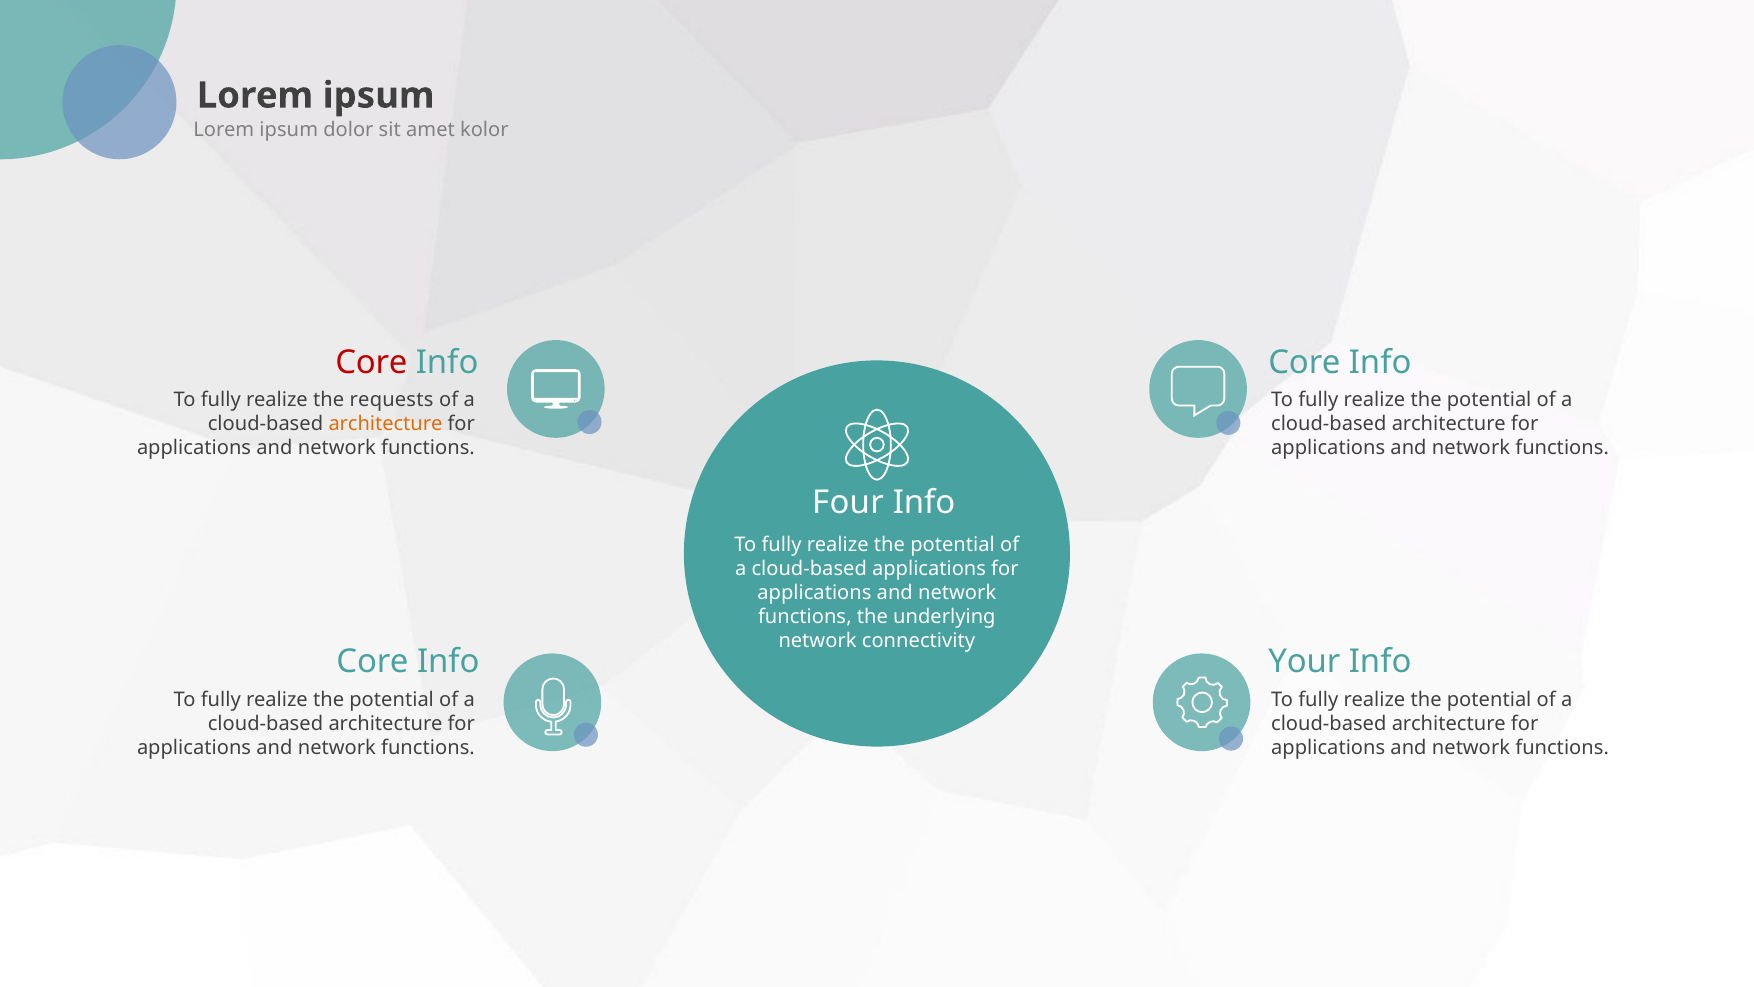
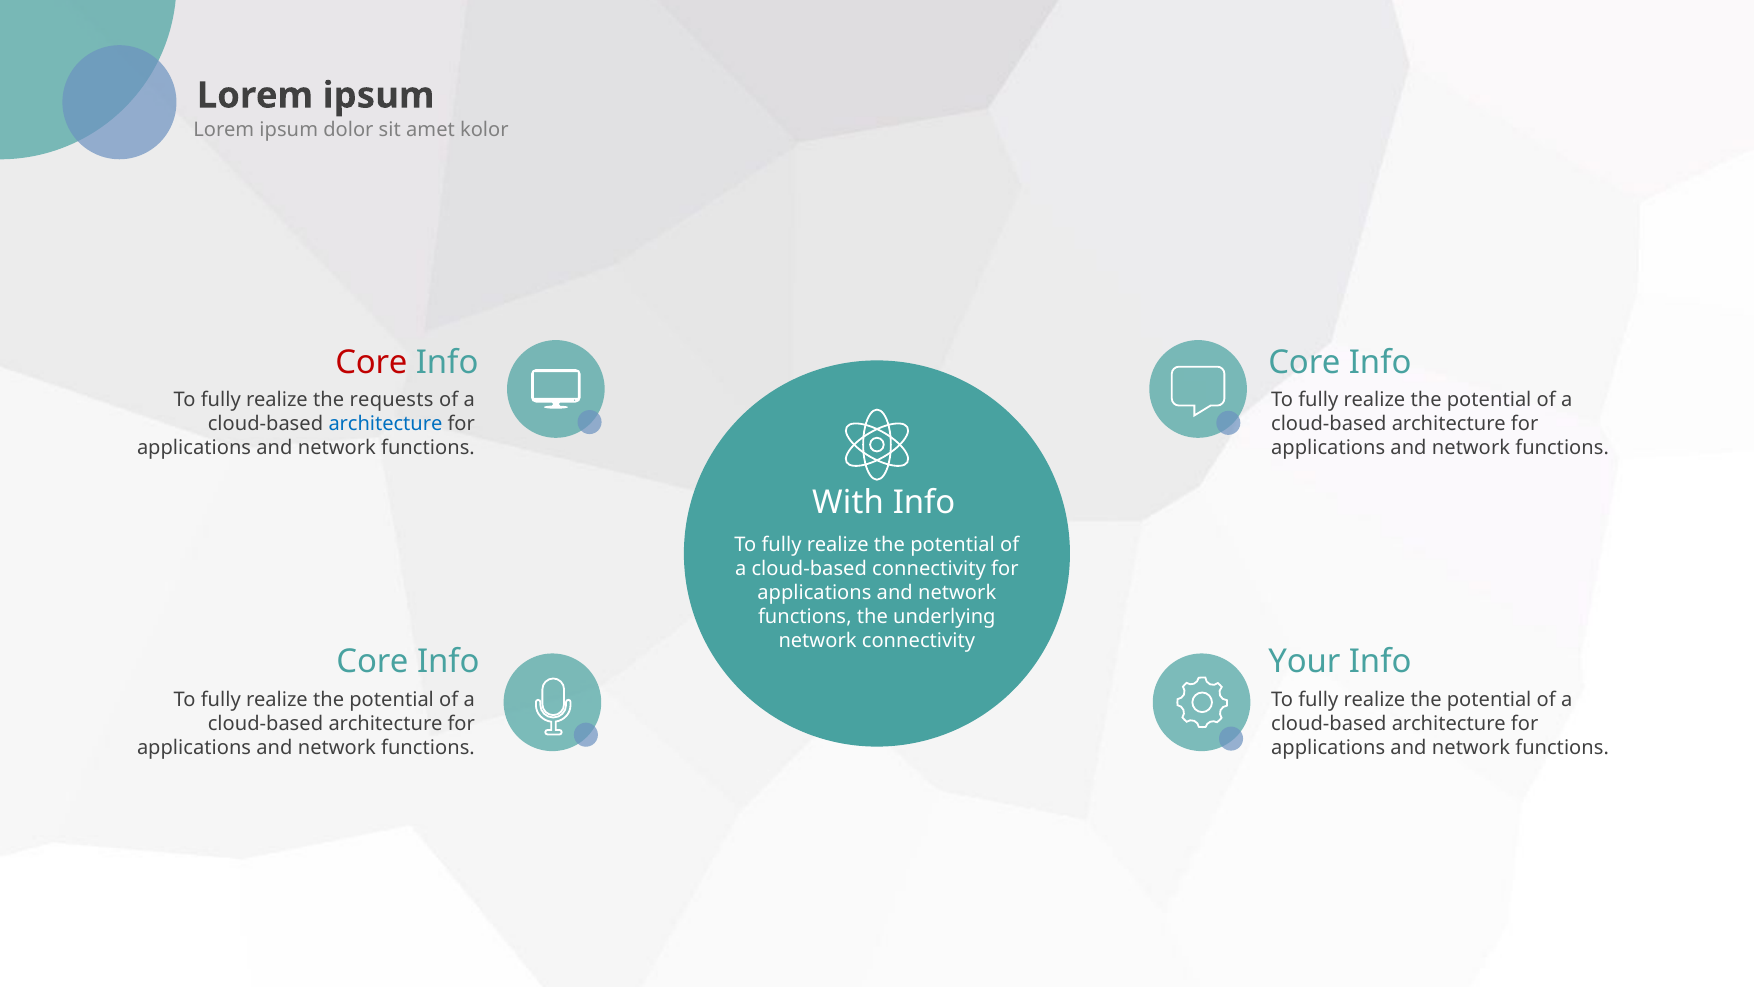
architecture at (385, 424) colour: orange -> blue
Four: Four -> With
cloud-based applications: applications -> connectivity
